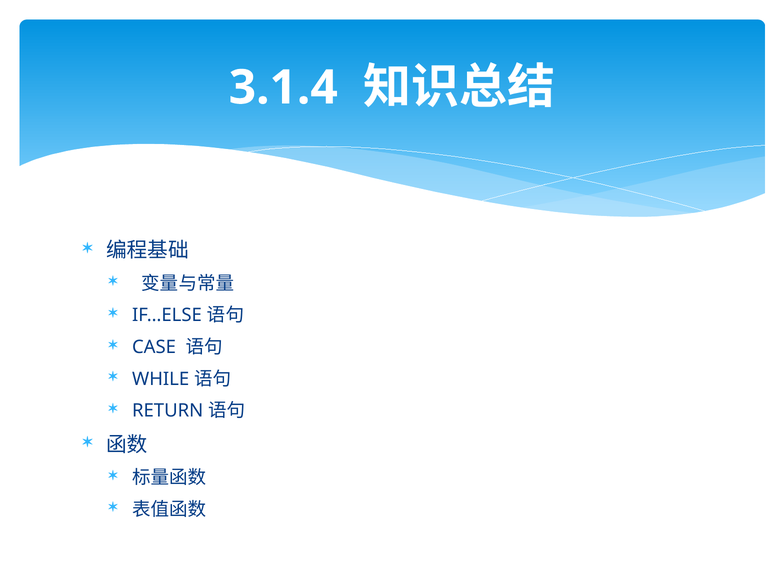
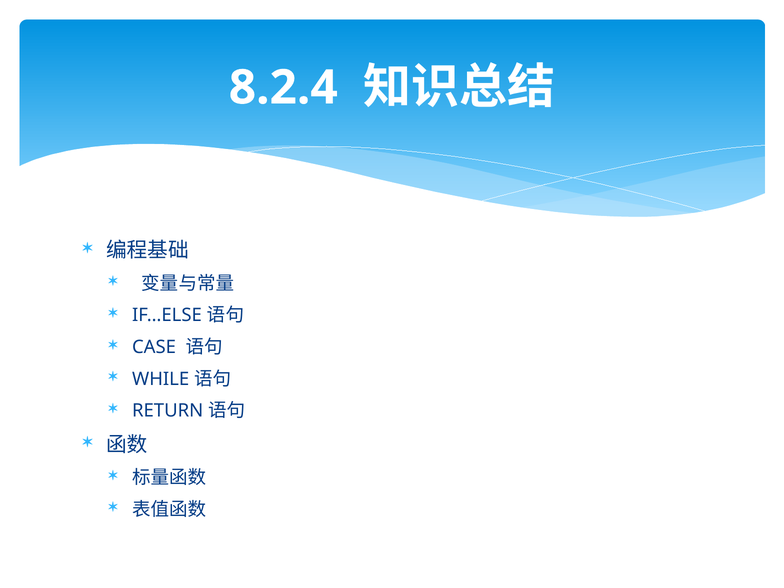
3.1.4: 3.1.4 -> 8.2.4
